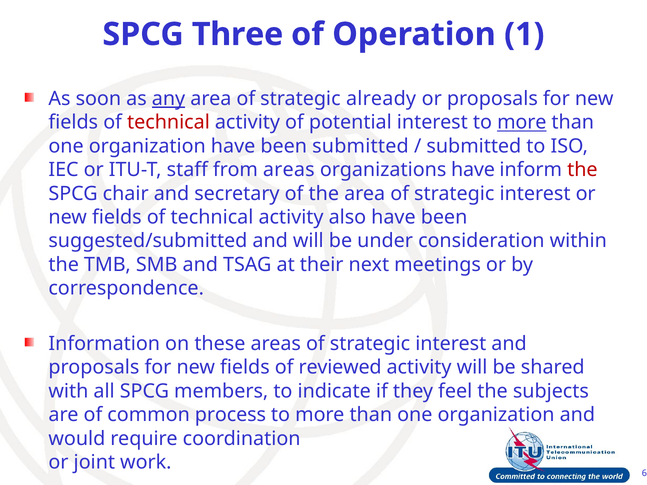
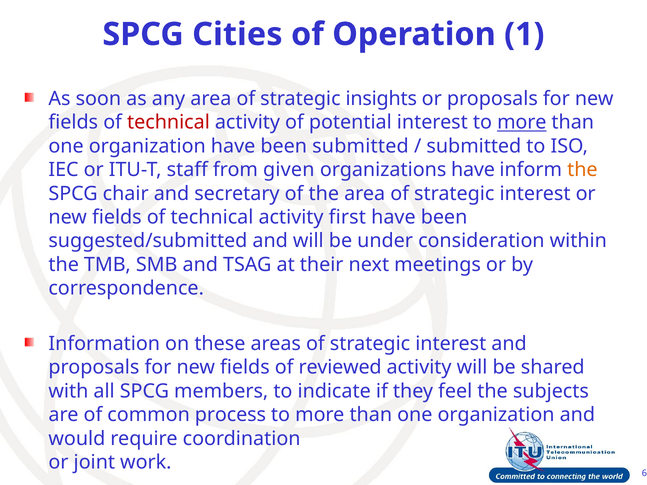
Three: Three -> Cities
any underline: present -> none
already: already -> insights
from areas: areas -> given
the at (582, 170) colour: red -> orange
also: also -> first
